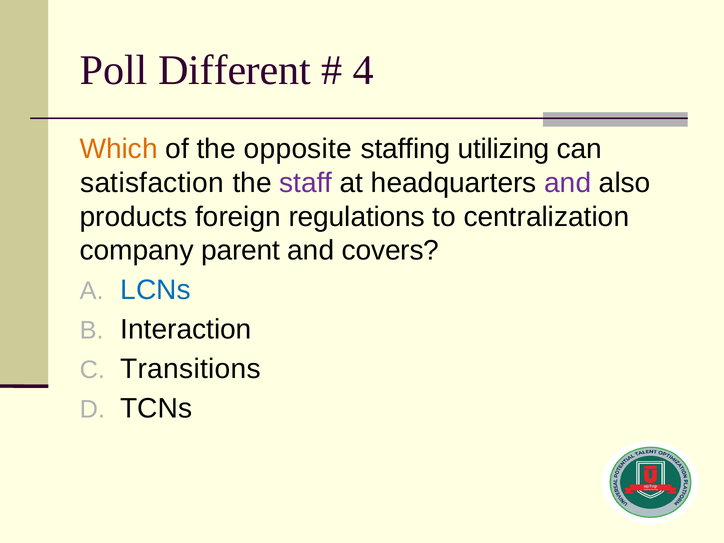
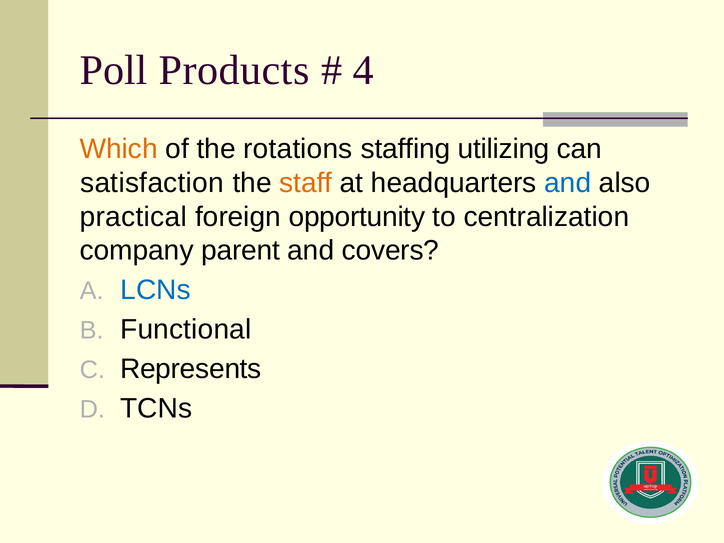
Different: Different -> Products
opposite: opposite -> rotations
staff colour: purple -> orange
and at (568, 183) colour: purple -> blue
products: products -> practical
regulations: regulations -> opportunity
Interaction: Interaction -> Functional
Transitions: Transitions -> Represents
